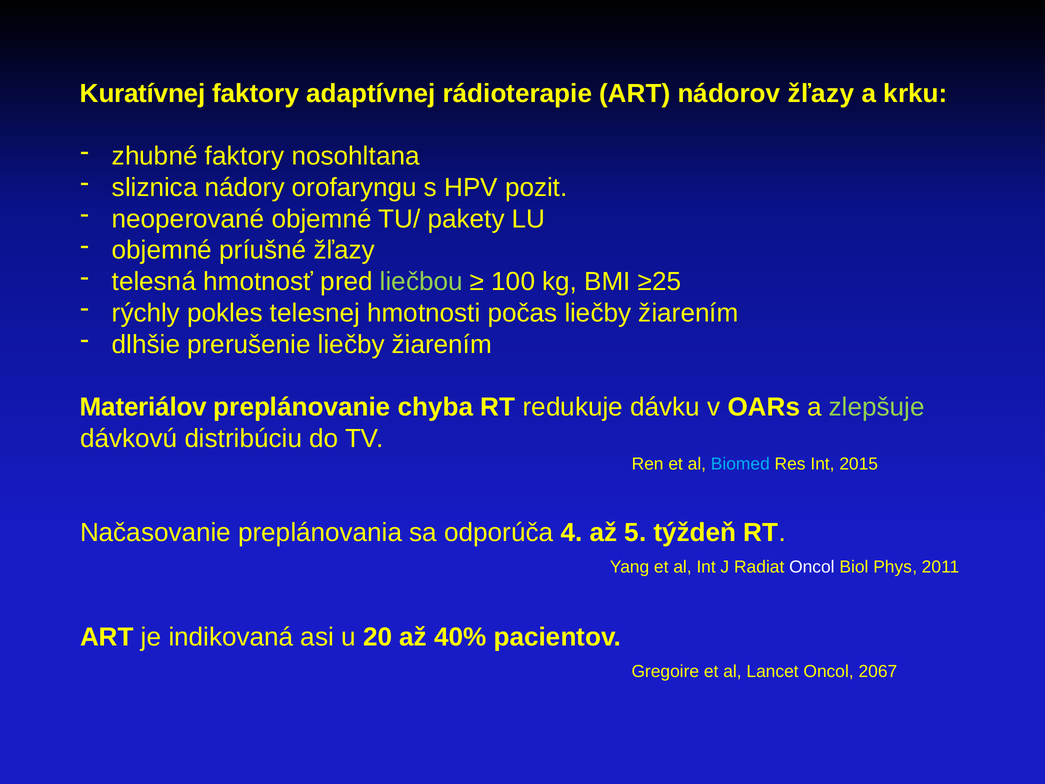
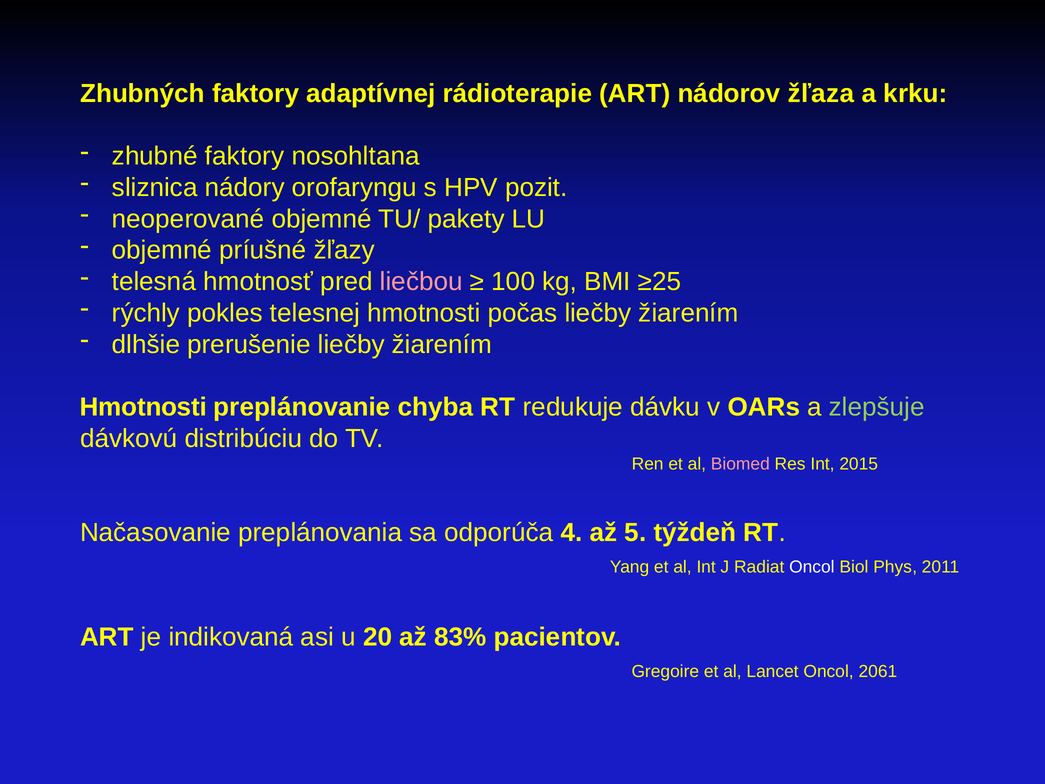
Kuratívnej: Kuratívnej -> Zhubných
nádorov žľazy: žľazy -> žľaza
liečbou colour: light green -> pink
Materiálov at (143, 407): Materiálov -> Hmotnosti
Biomed colour: light blue -> pink
40%: 40% -> 83%
2067: 2067 -> 2061
